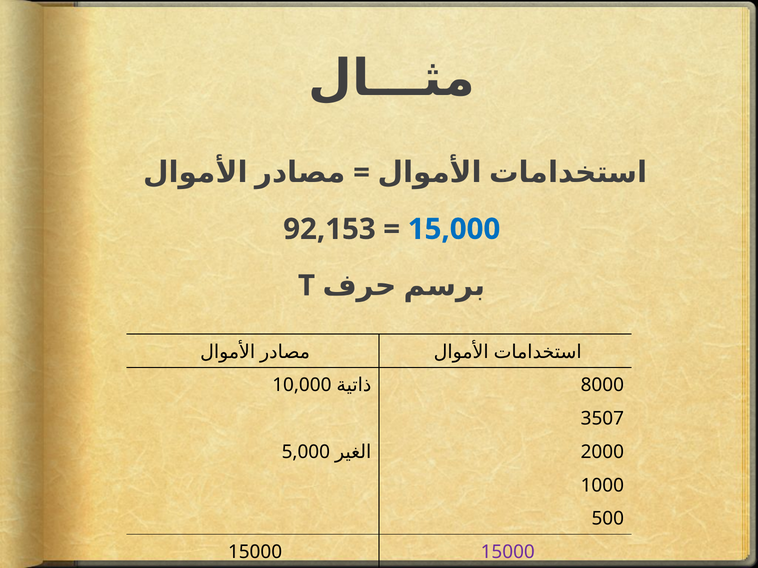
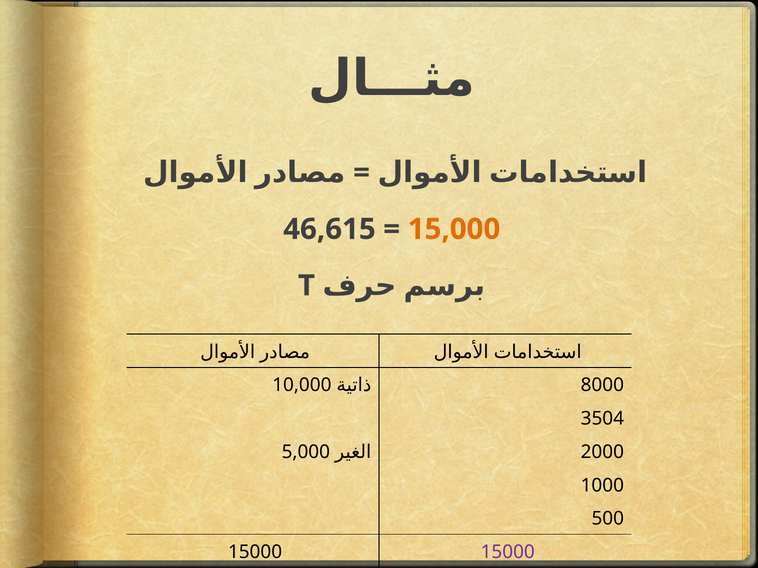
92,153: 92,153 -> 46,615
15,000 colour: blue -> orange
3507: 3507 -> 3504
